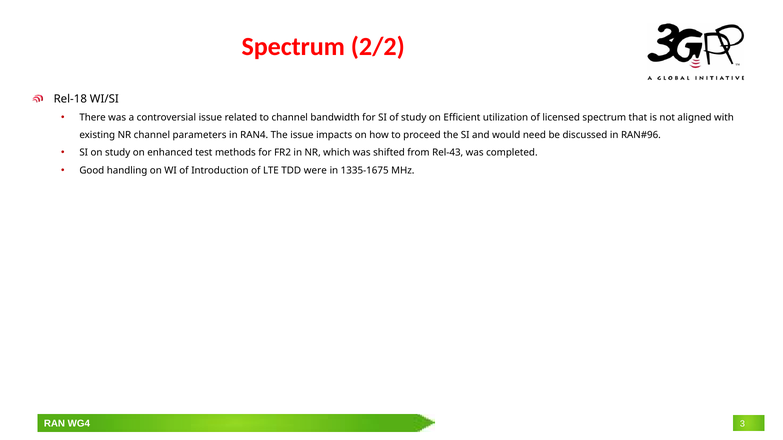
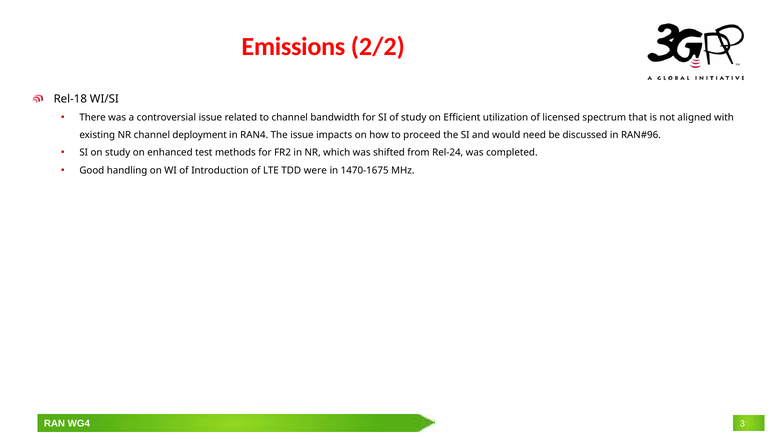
Spectrum at (293, 47): Spectrum -> Emissions
parameters: parameters -> deployment
Rel-43: Rel-43 -> Rel-24
1335-1675: 1335-1675 -> 1470-1675
